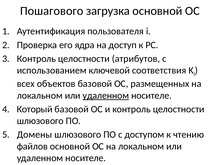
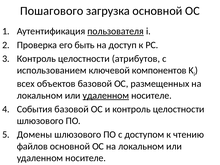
пользователя underline: none -> present
ядра: ядра -> быть
соответствия: соответствия -> компонентов
Который: Который -> События
